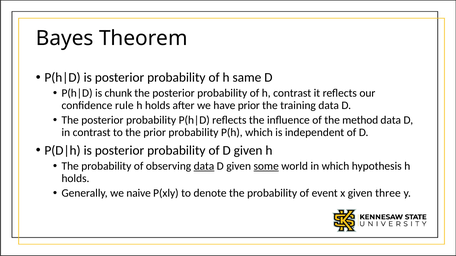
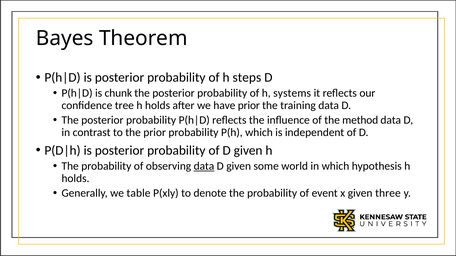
same: same -> steps
h contrast: contrast -> systems
rule: rule -> tree
some underline: present -> none
naive: naive -> table
